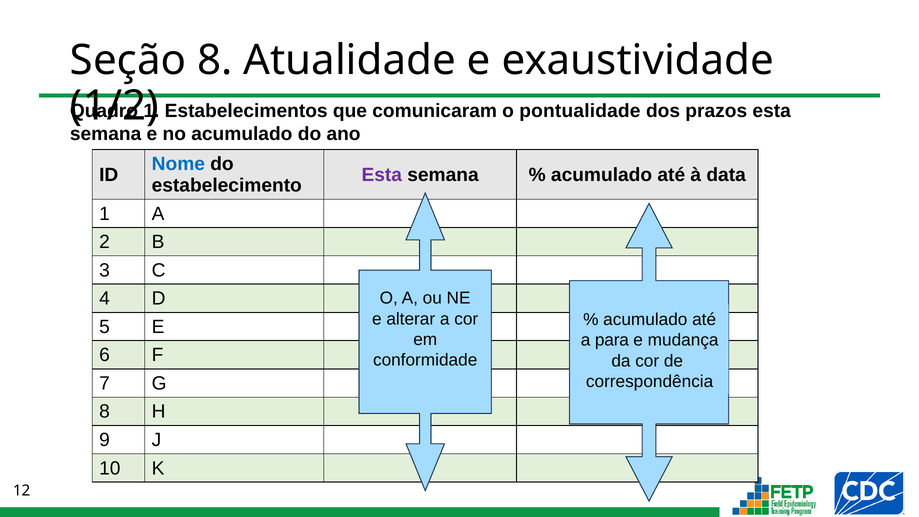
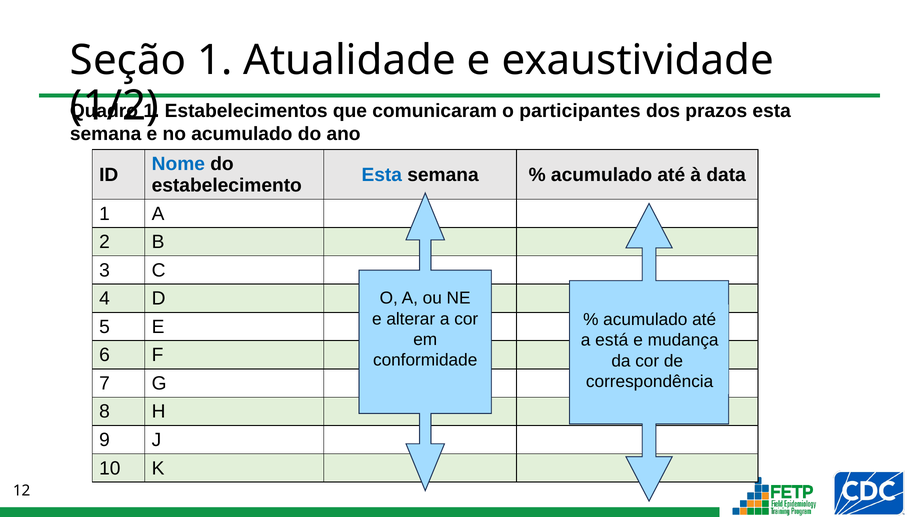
Seção 8: 8 -> 1
pontualidade: pontualidade -> participantes
Esta at (382, 175) colour: purple -> blue
para: para -> está
